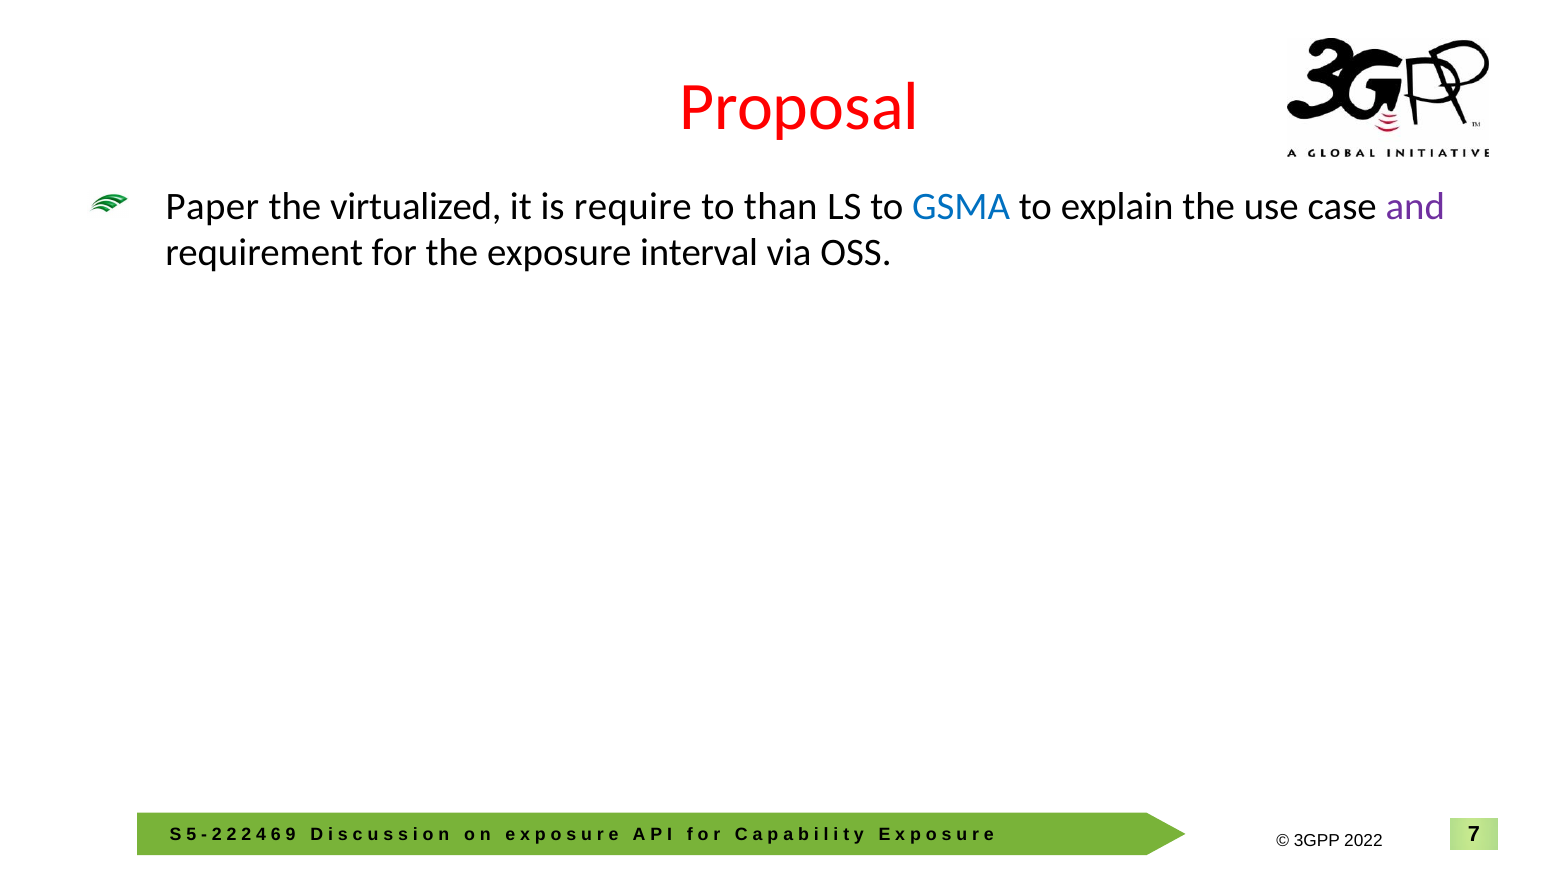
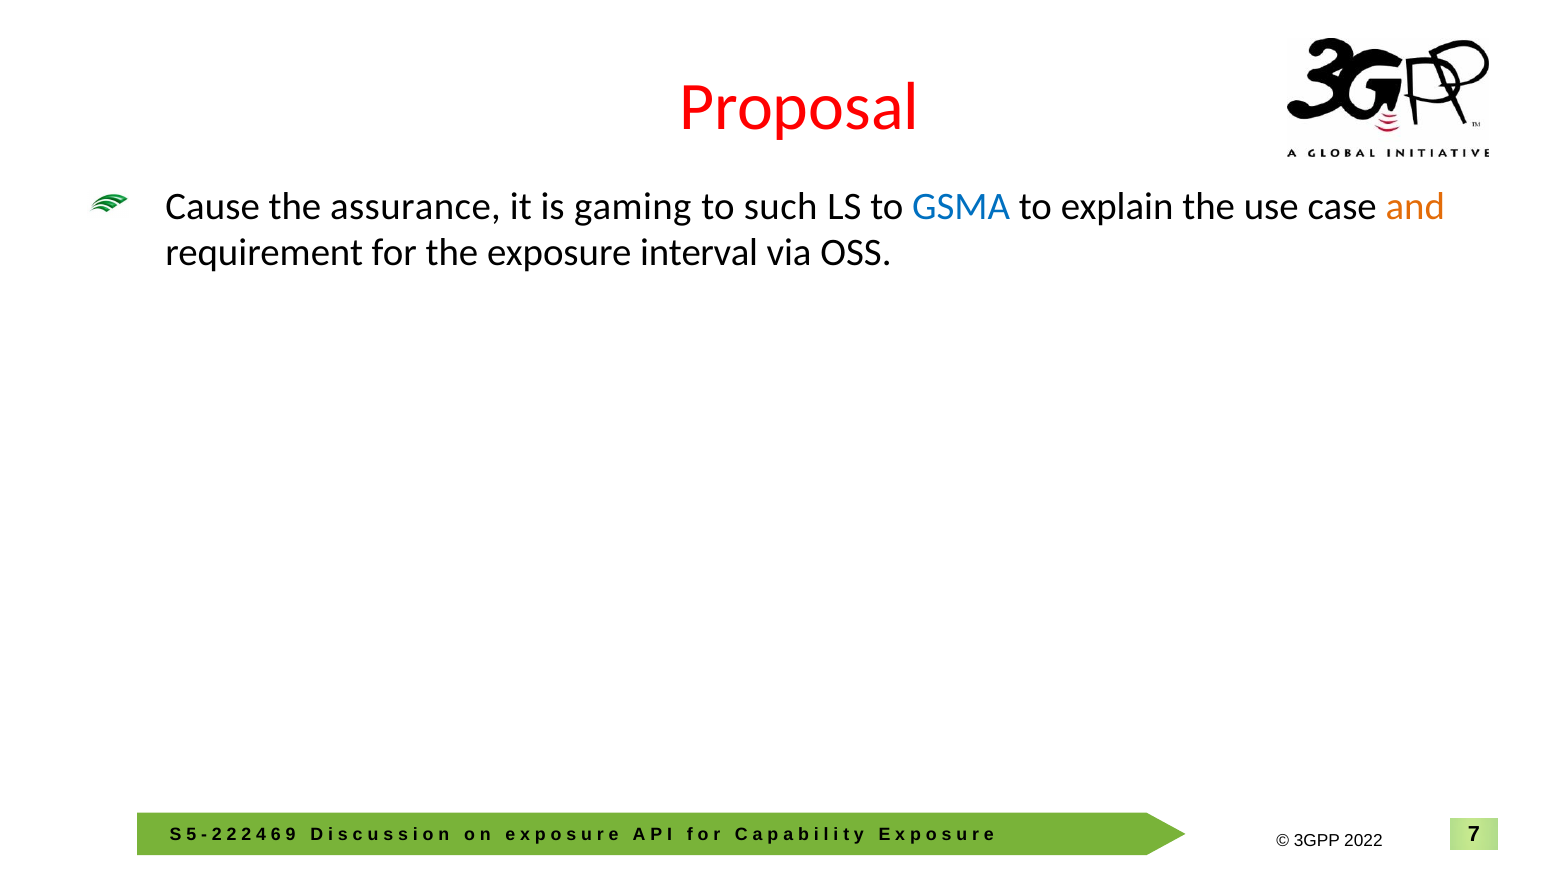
Paper: Paper -> Cause
virtualized: virtualized -> assurance
require: require -> gaming
than: than -> such
and colour: purple -> orange
